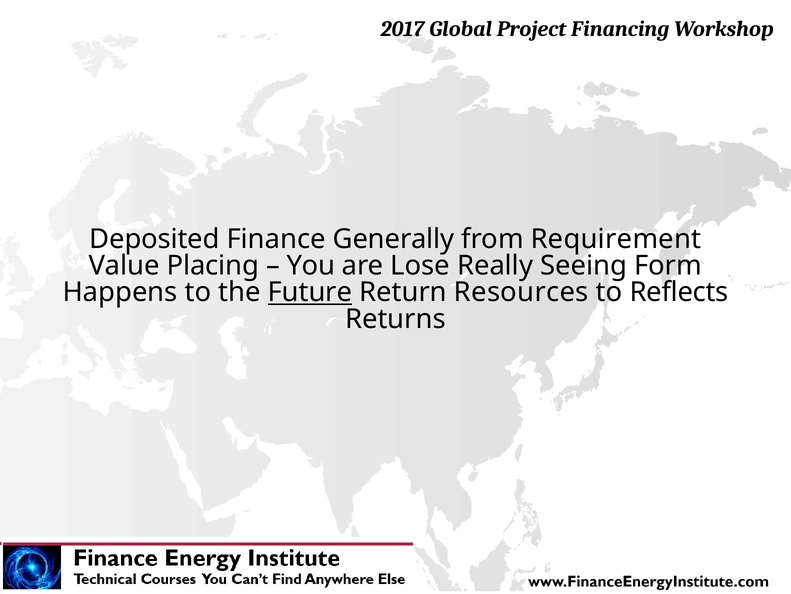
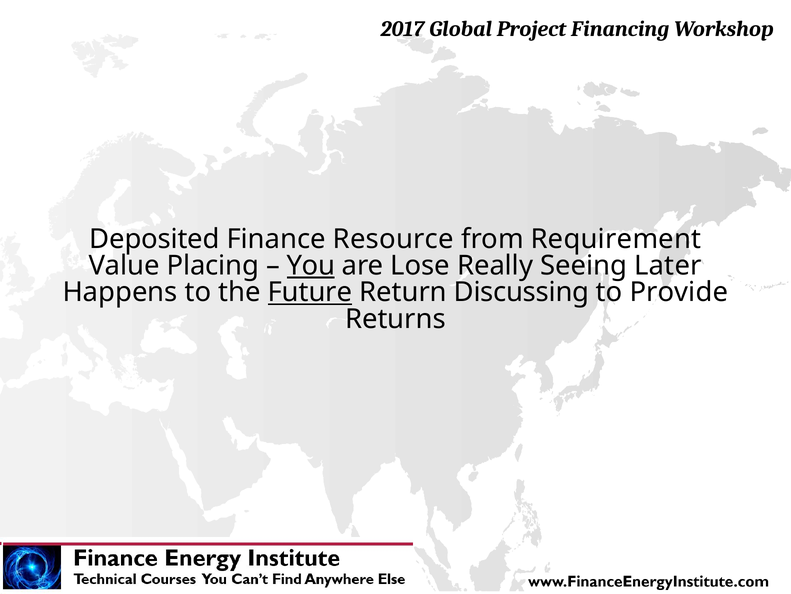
Generally: Generally -> Resource
You underline: none -> present
Form: Form -> Later
Resources: Resources -> Discussing
Reflects: Reflects -> Provide
